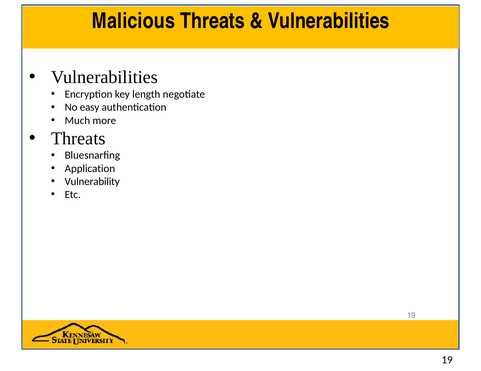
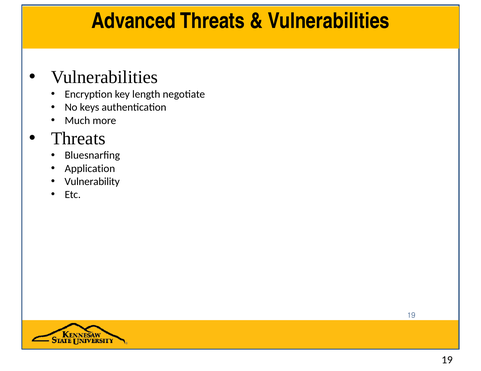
Malicious: Malicious -> Advanced
easy: easy -> keys
